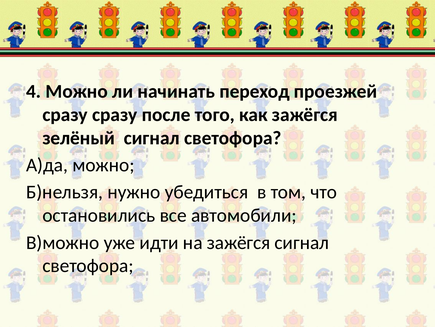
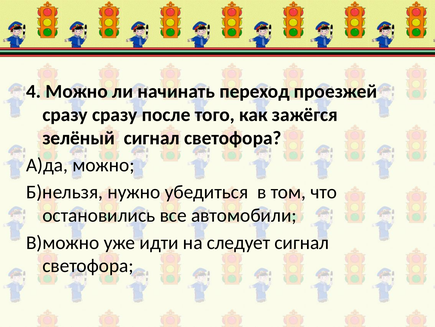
на зажёгся: зажёгся -> следует
